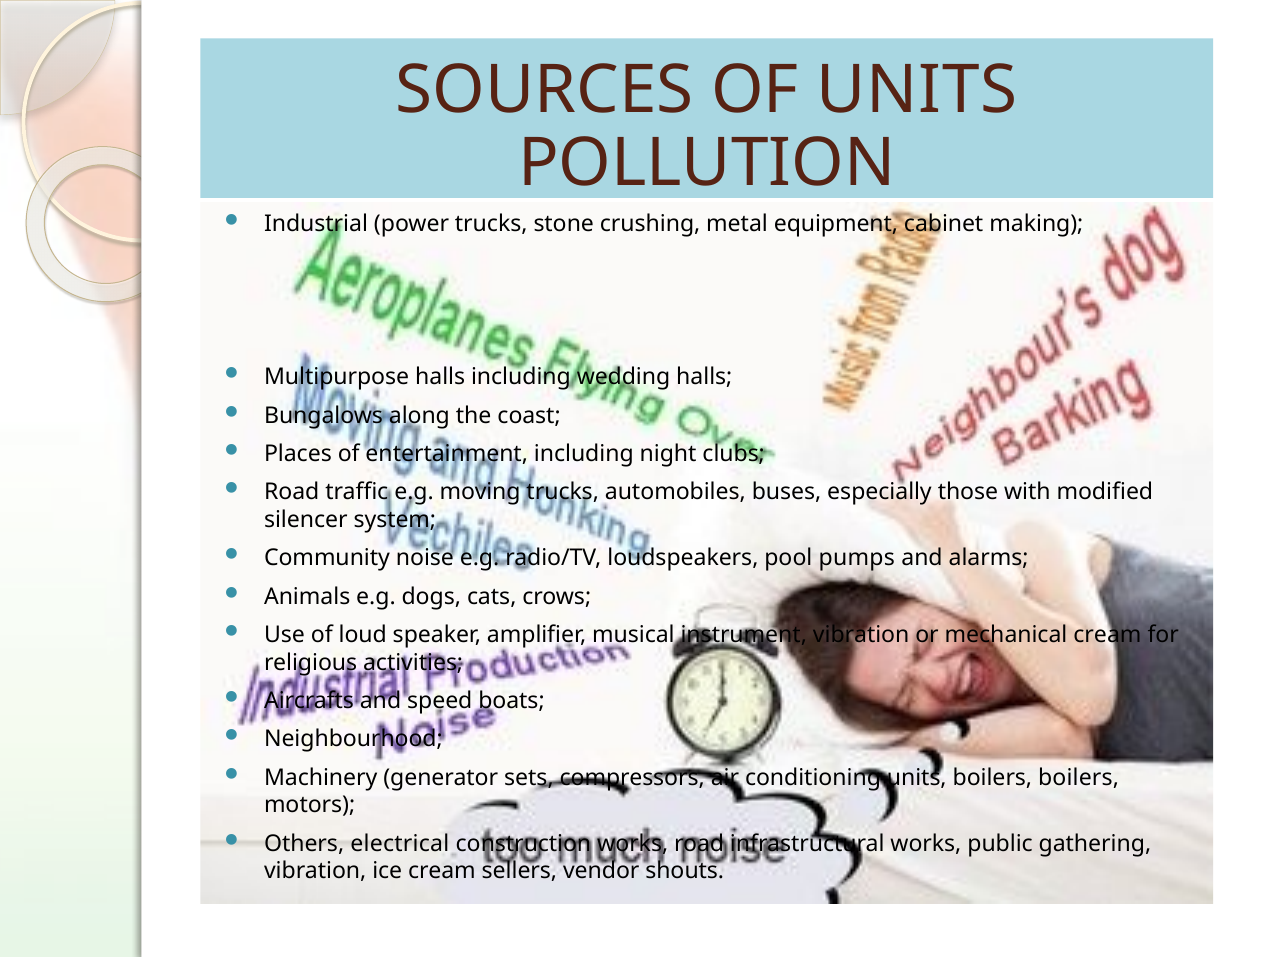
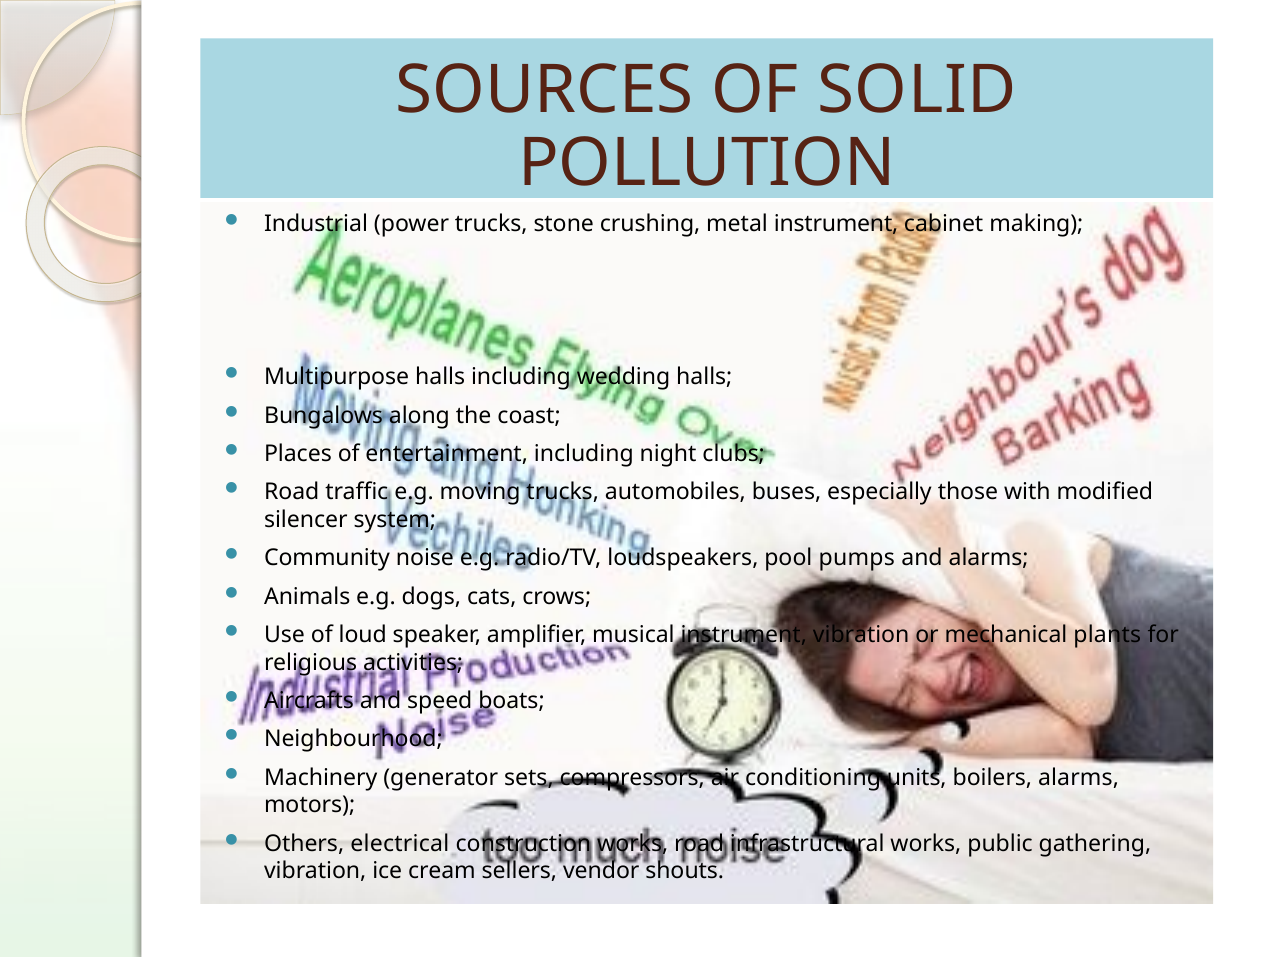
OF UNITS: UNITS -> SOLID
metal equipment: equipment -> instrument
mechanical cream: cream -> plants
boilers boilers: boilers -> alarms
